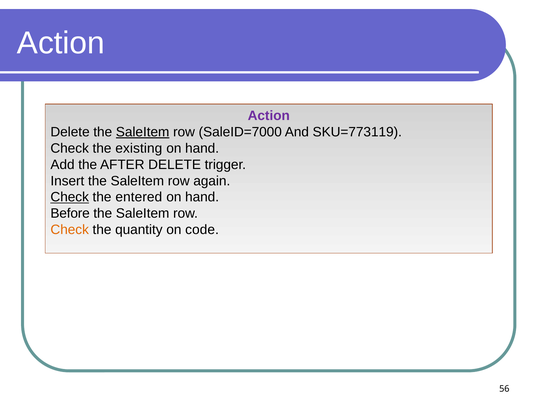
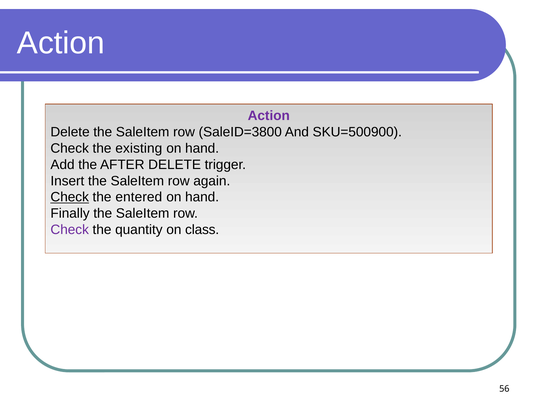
SaleItem at (143, 132) underline: present -> none
SaleID=7000: SaleID=7000 -> SaleID=3800
SKU=773119: SKU=773119 -> SKU=500900
Before: Before -> Finally
Check at (70, 229) colour: orange -> purple
code: code -> class
